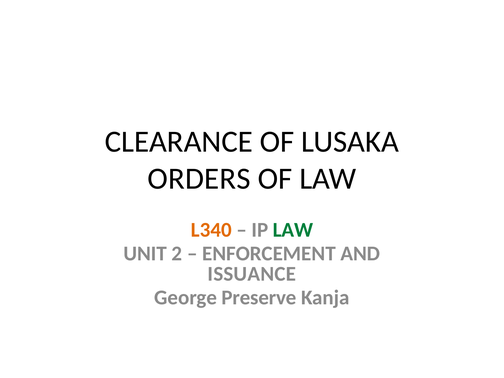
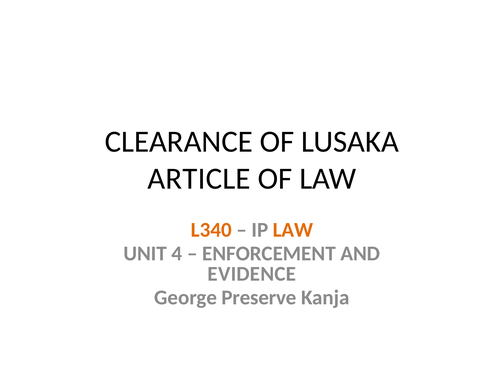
ORDERS: ORDERS -> ARTICLE
LAW at (293, 230) colour: green -> orange
2: 2 -> 4
ISSUANCE: ISSUANCE -> EVIDENCE
